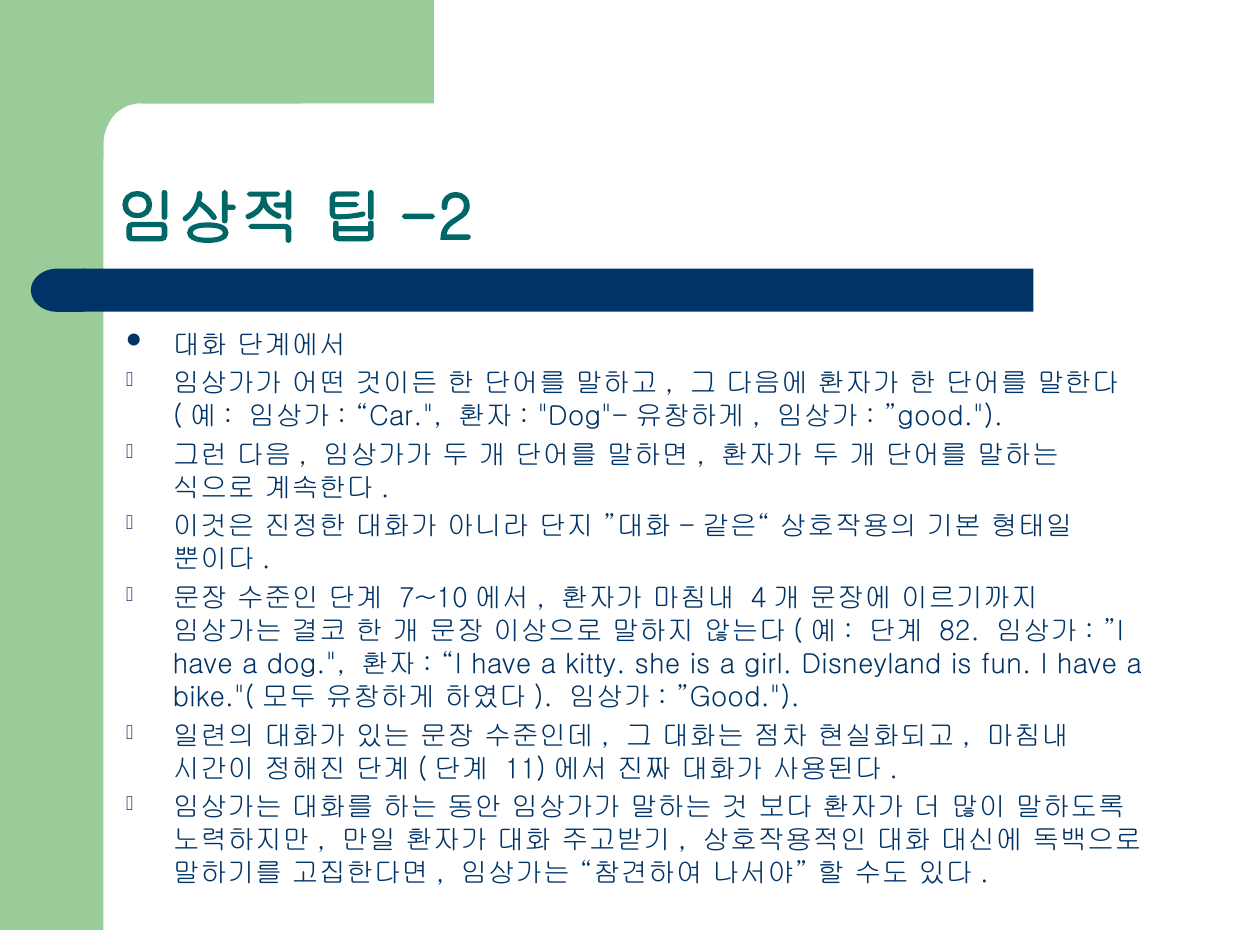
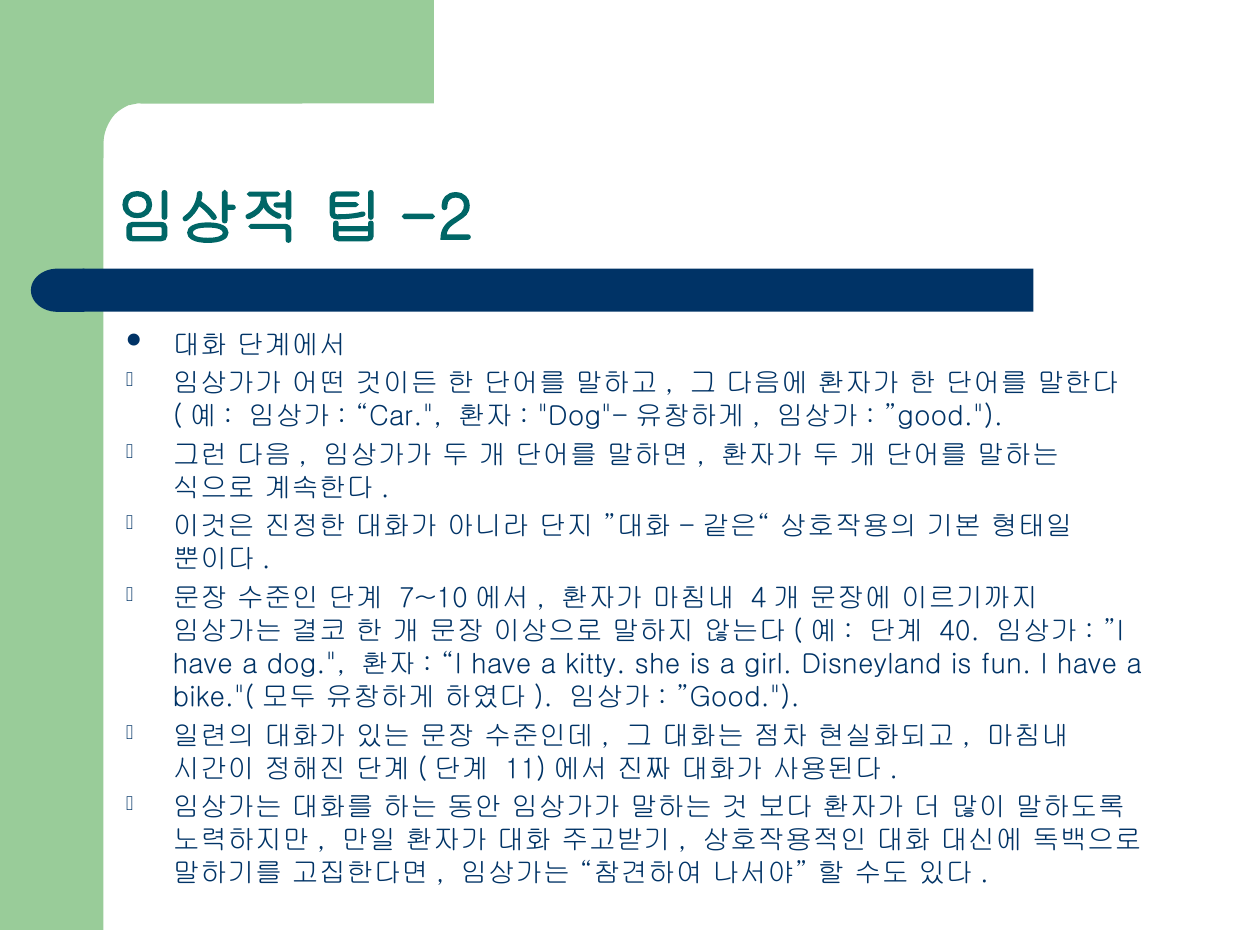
82: 82 -> 40
